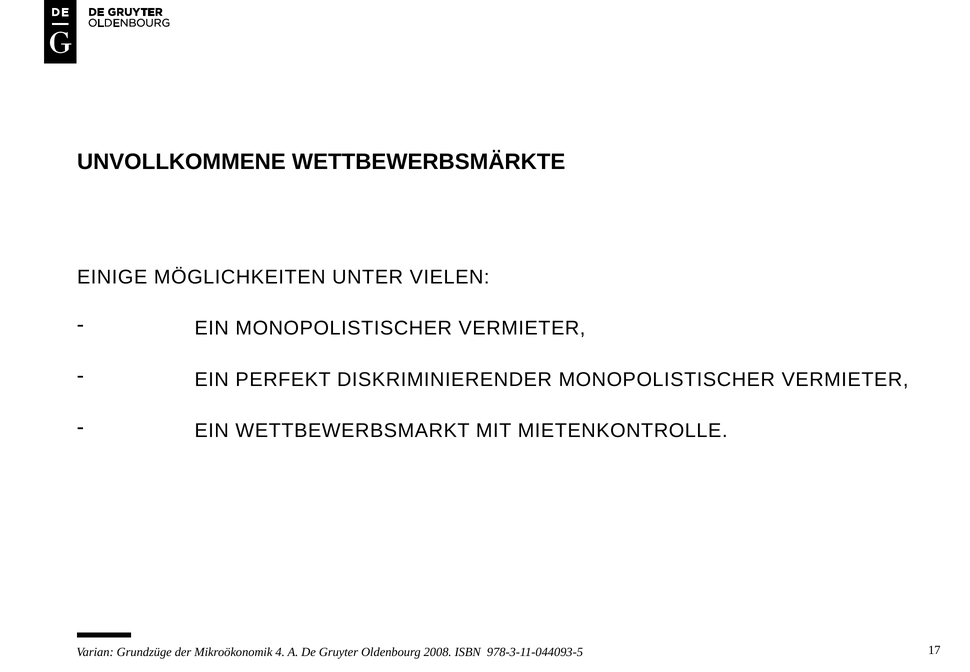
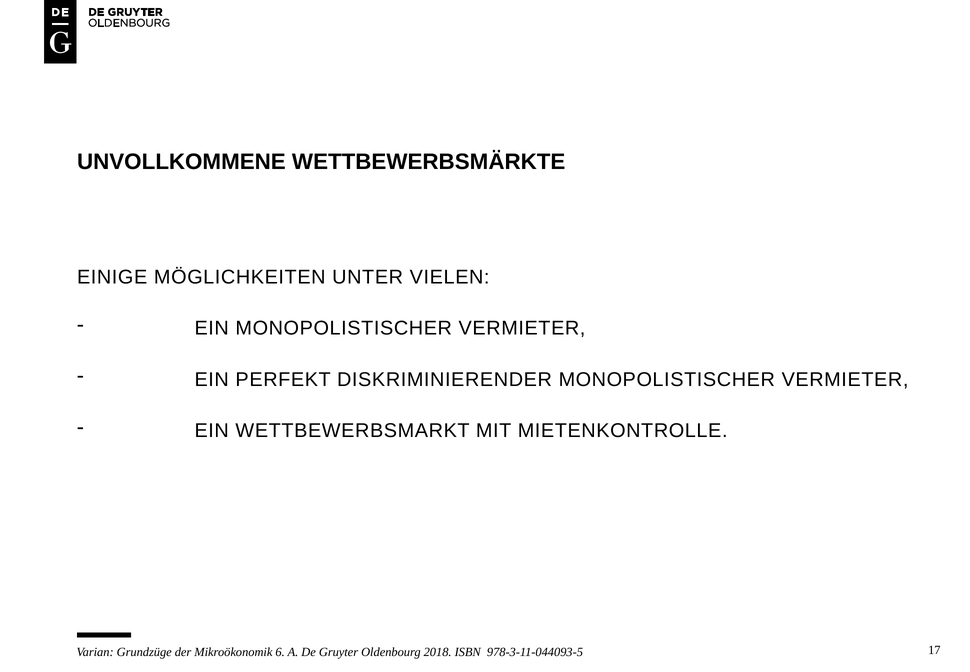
4: 4 -> 6
2008: 2008 -> 2018
